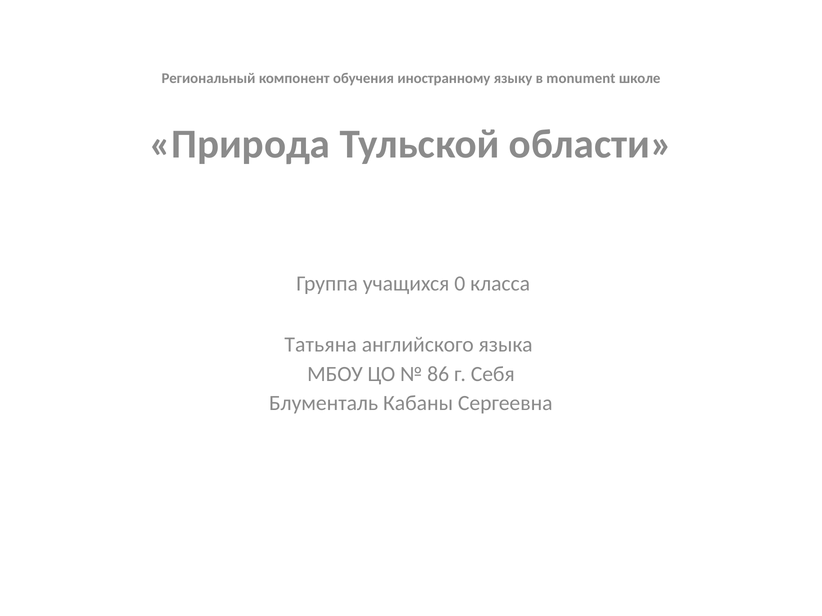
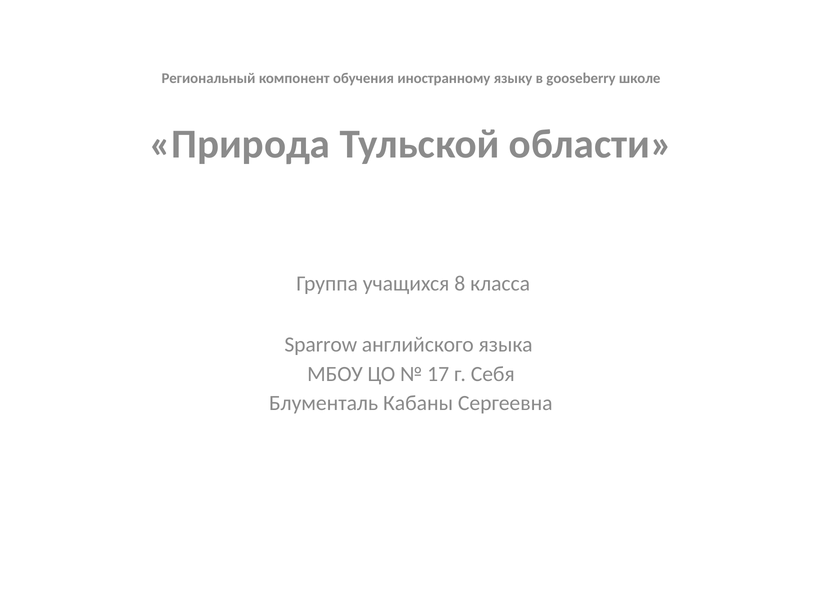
monument: monument -> gooseberry
0: 0 -> 8
Татьяна: Татьяна -> Sparrow
86: 86 -> 17
